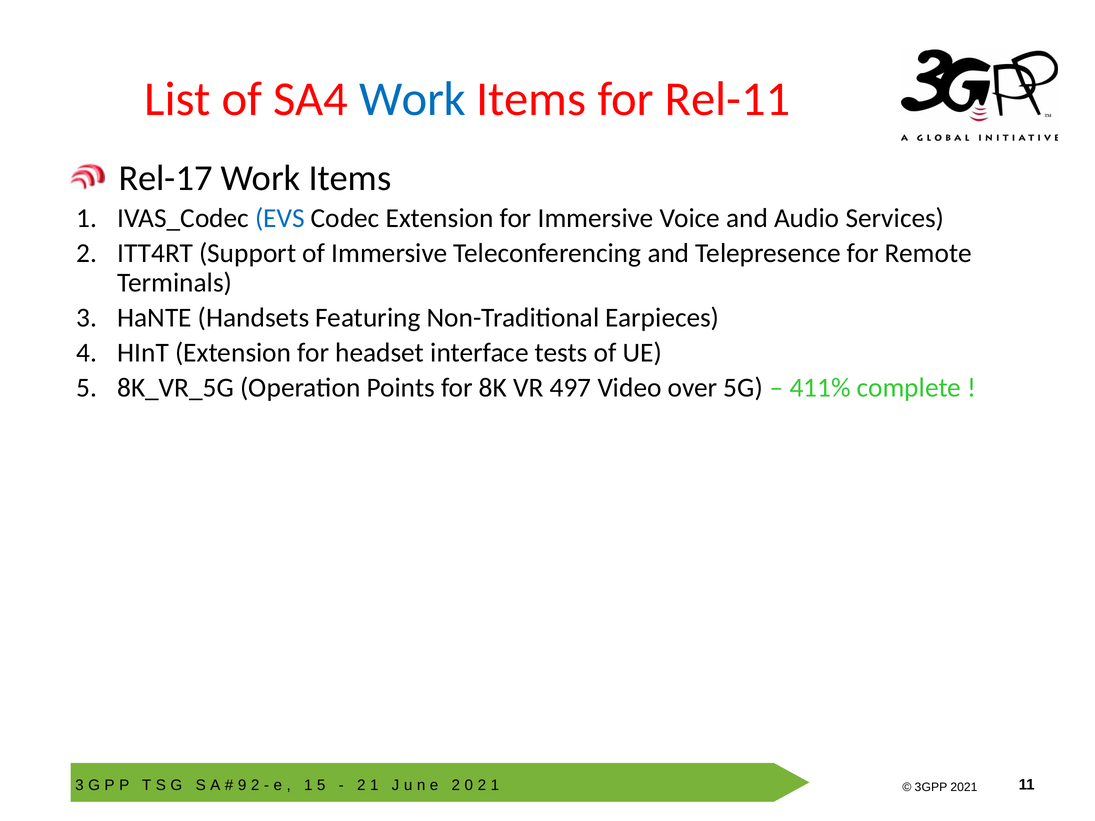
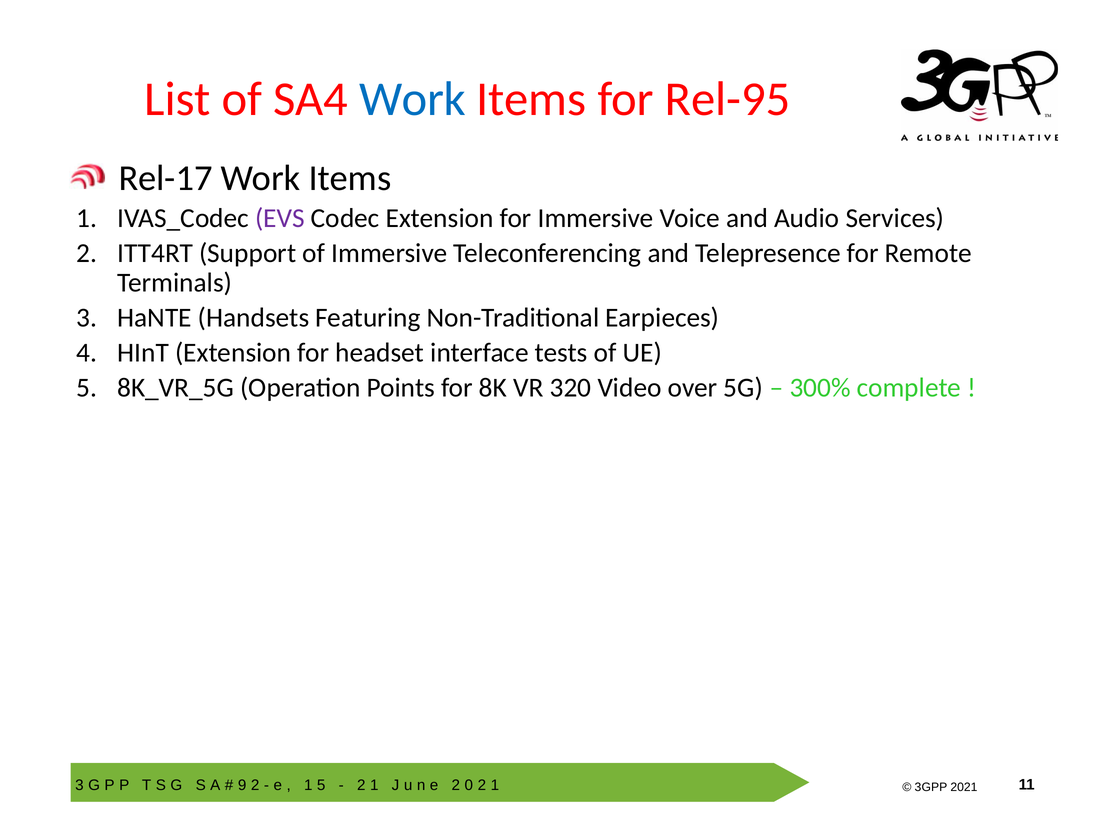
Rel-11: Rel-11 -> Rel-95
EVS colour: blue -> purple
497: 497 -> 320
411%: 411% -> 300%
